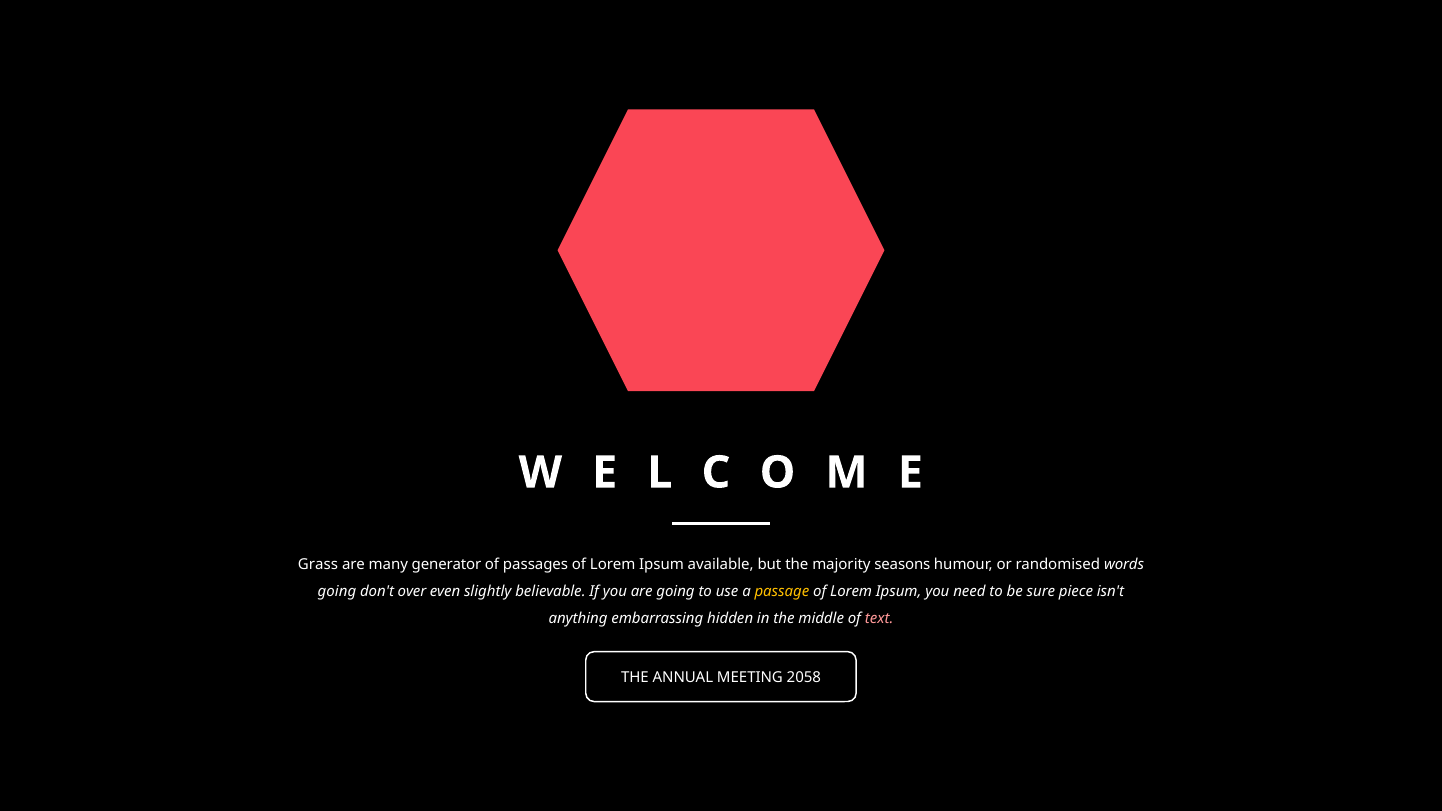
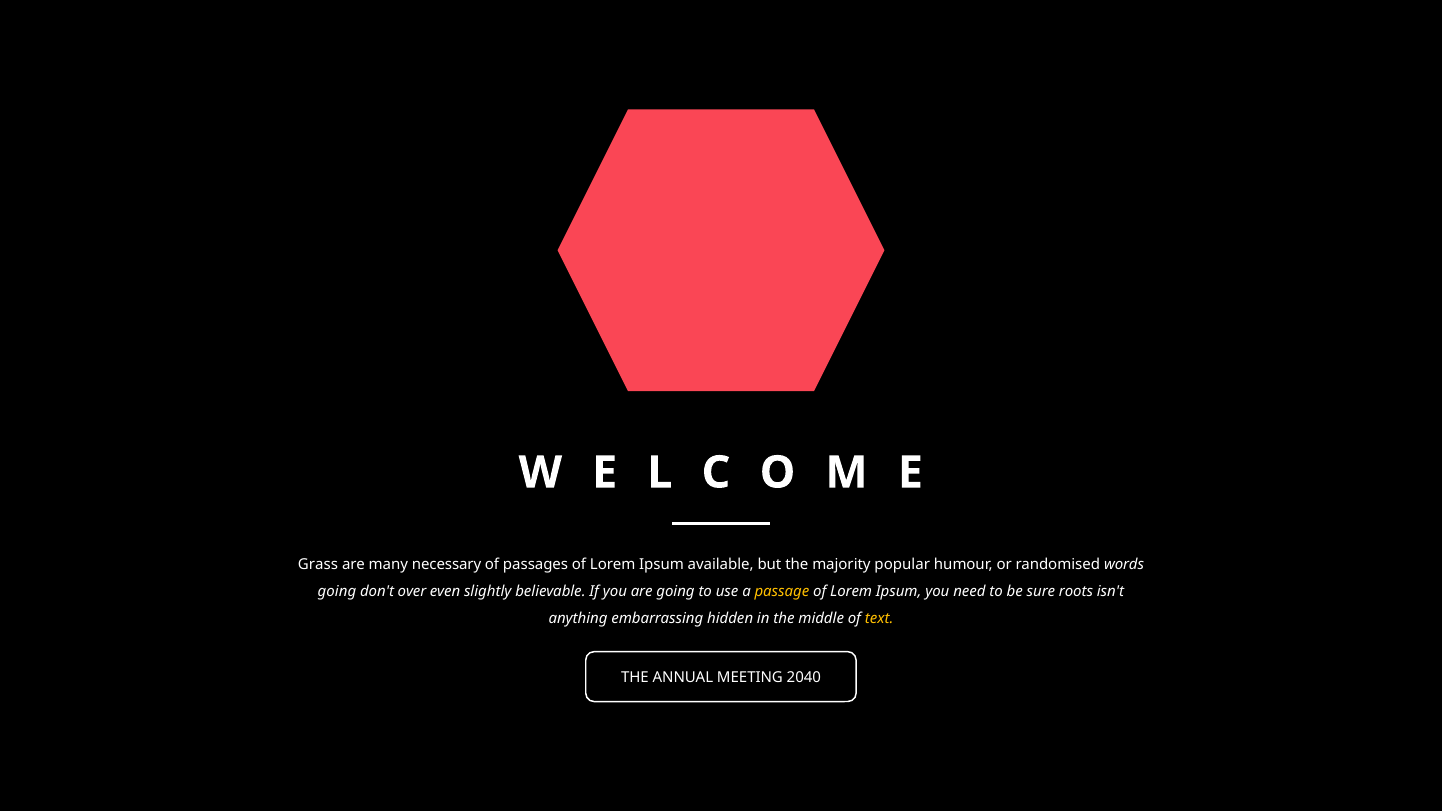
generator: generator -> necessary
seasons: seasons -> popular
piece: piece -> roots
text colour: pink -> yellow
2058: 2058 -> 2040
